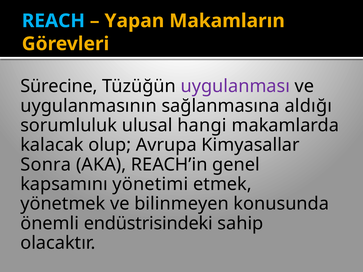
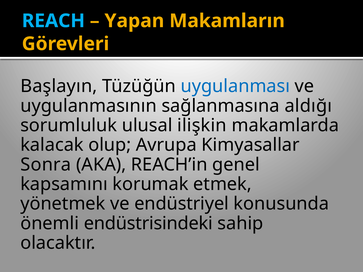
Sürecine: Sürecine -> Başlayın
uygulanması colour: purple -> blue
hangi: hangi -> ilişkin
yönetimi: yönetimi -> korumak
bilinmeyen: bilinmeyen -> endüstriyel
